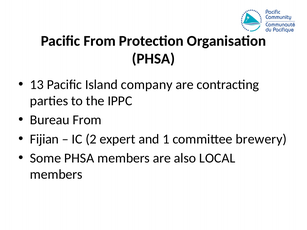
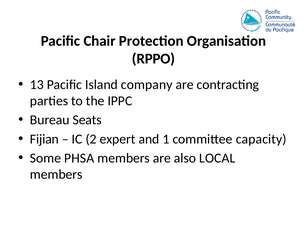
Pacific From: From -> Chair
PHSA at (153, 59): PHSA -> RPPO
Bureau From: From -> Seats
brewery: brewery -> capacity
